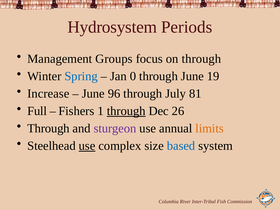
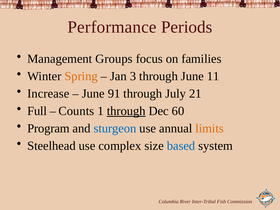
Hydrosystem: Hydrosystem -> Performance
on through: through -> families
Spring colour: blue -> orange
0: 0 -> 3
19: 19 -> 11
96: 96 -> 91
81: 81 -> 21
Fishers: Fishers -> Counts
26: 26 -> 60
Through at (48, 128): Through -> Program
sturgeon colour: purple -> blue
use at (87, 146) underline: present -> none
